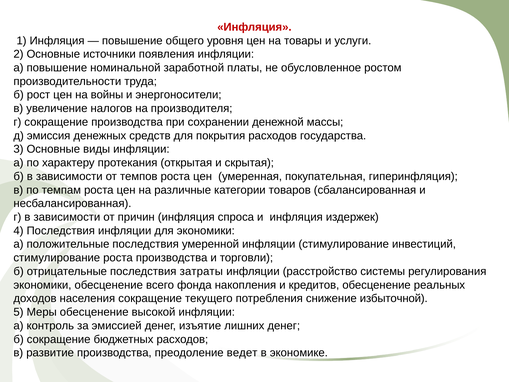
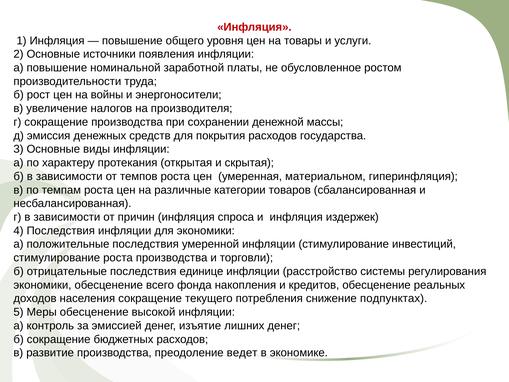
покупательная: покупательная -> материальном
затраты: затраты -> единице
избыточной: избыточной -> подпунктах
